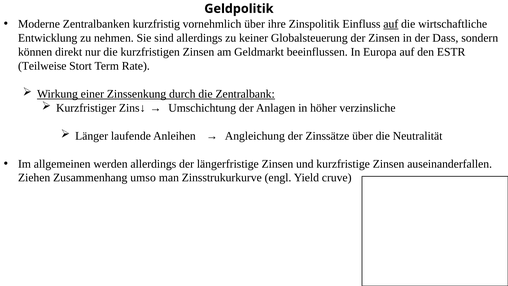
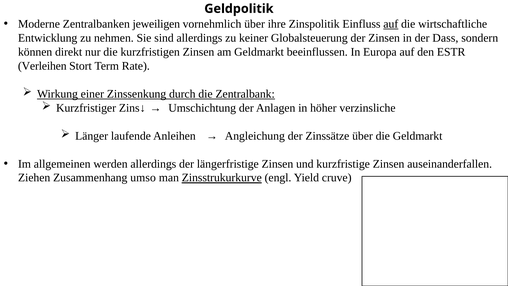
kurzfristig: kurzfristig -> jeweiligen
Teilweise: Teilweise -> Verleihen
die Neutralität: Neutralität -> Geldmarkt
Zinsstrukurkurve underline: none -> present
